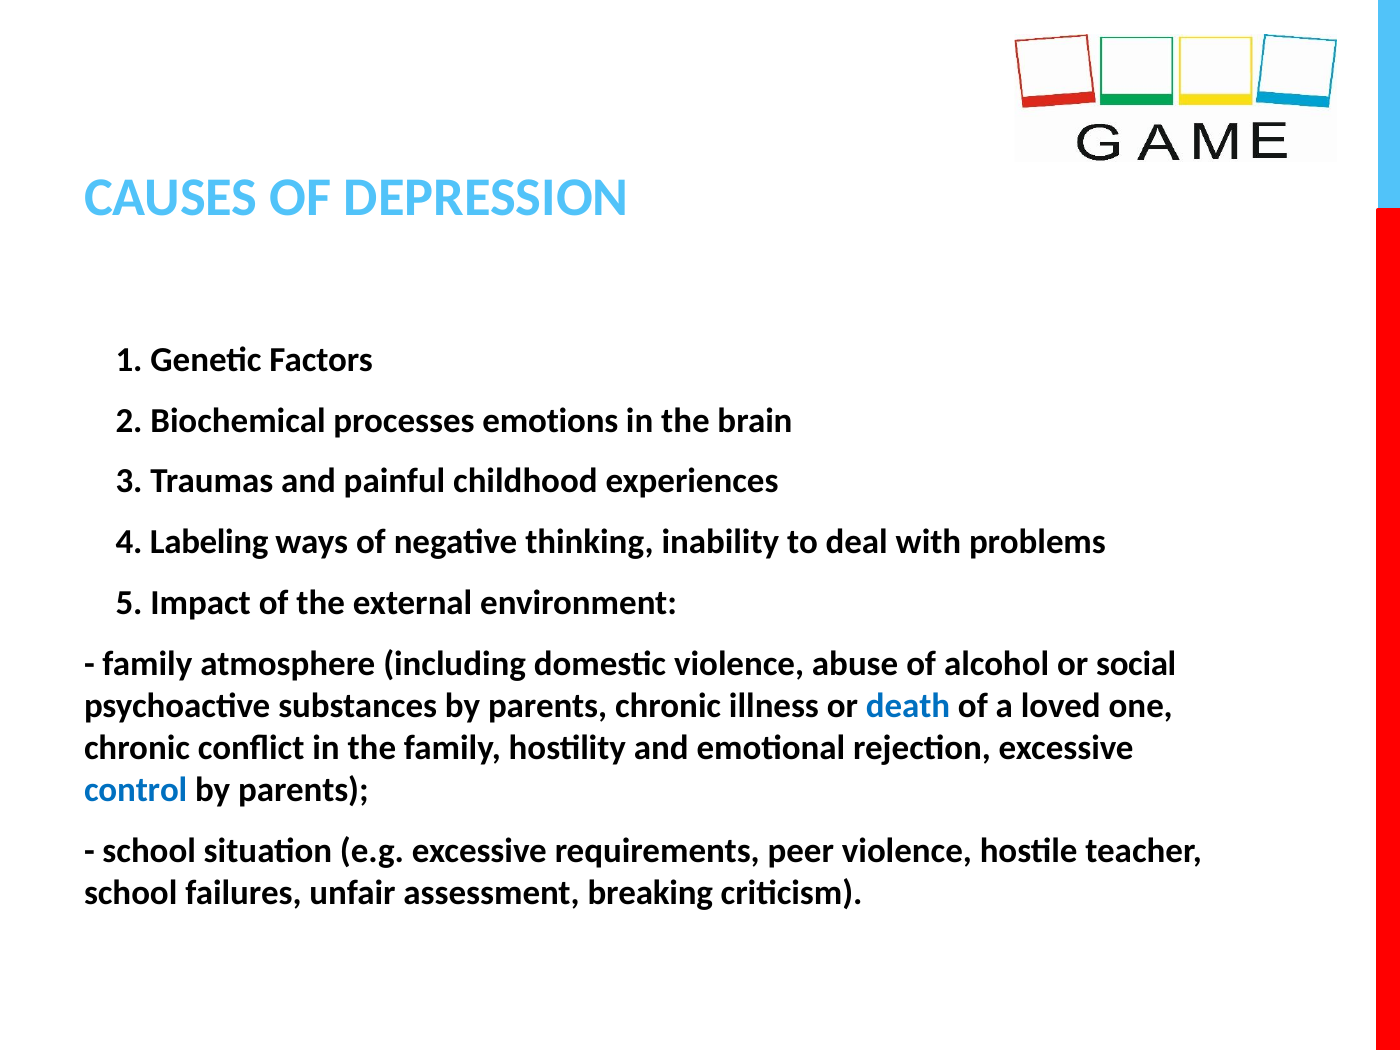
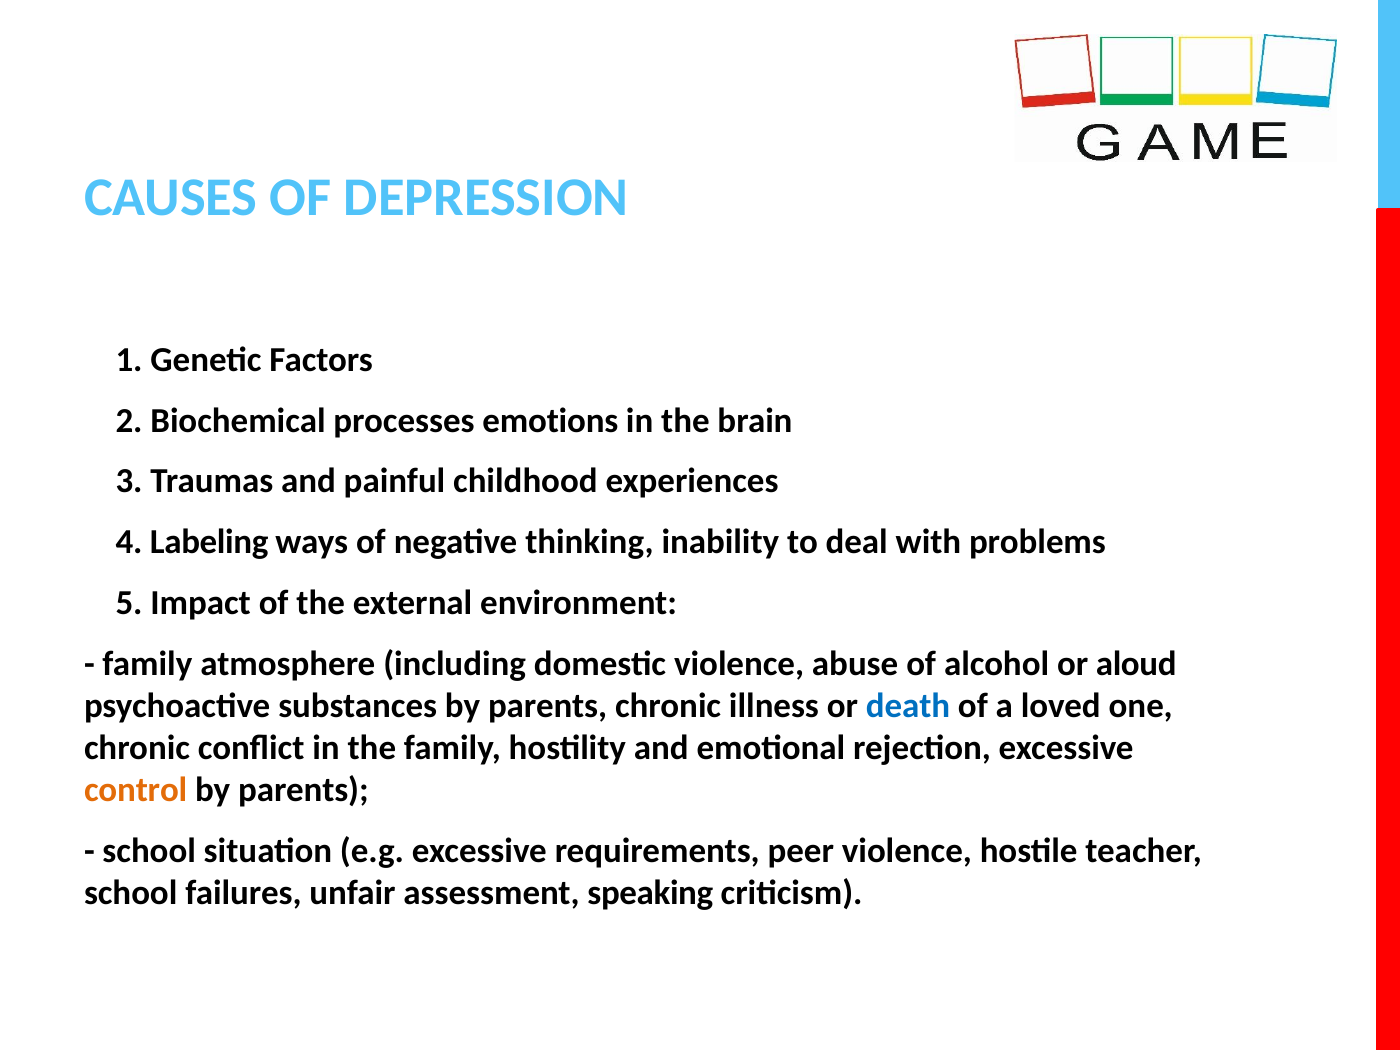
social: social -> aloud
control colour: blue -> orange
breaking: breaking -> speaking
